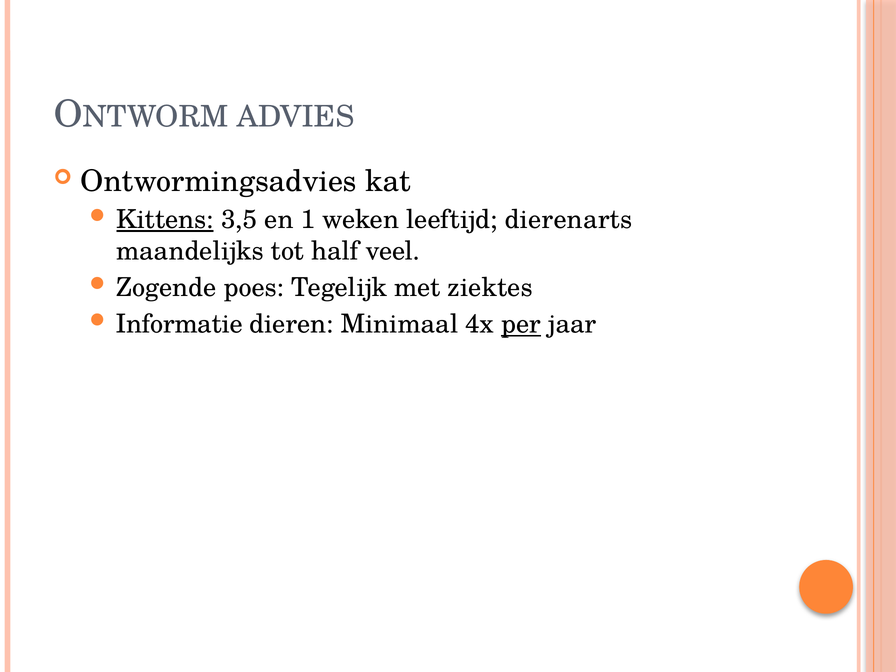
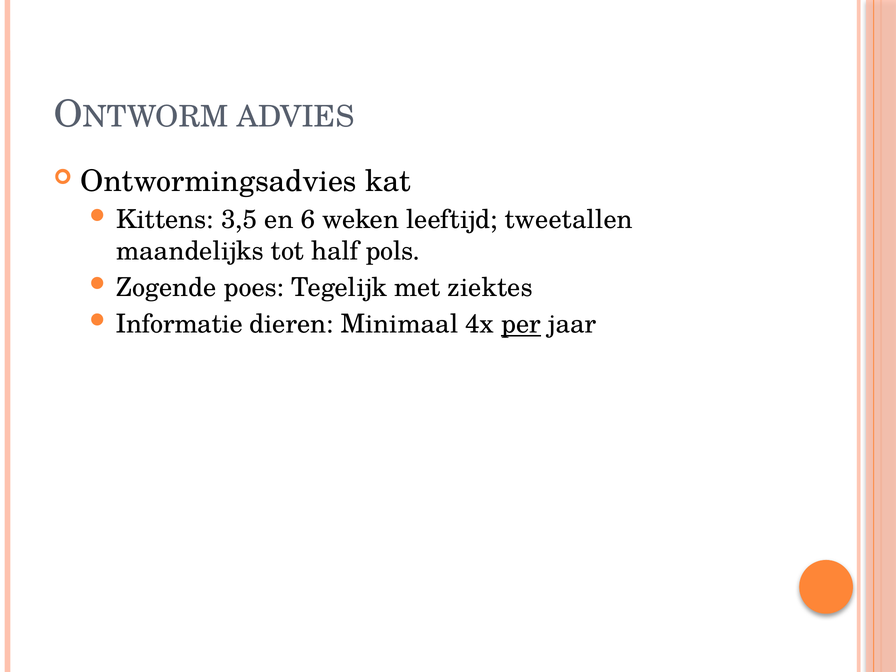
Kittens underline: present -> none
1: 1 -> 6
dierenarts: dierenarts -> tweetallen
veel: veel -> pols
